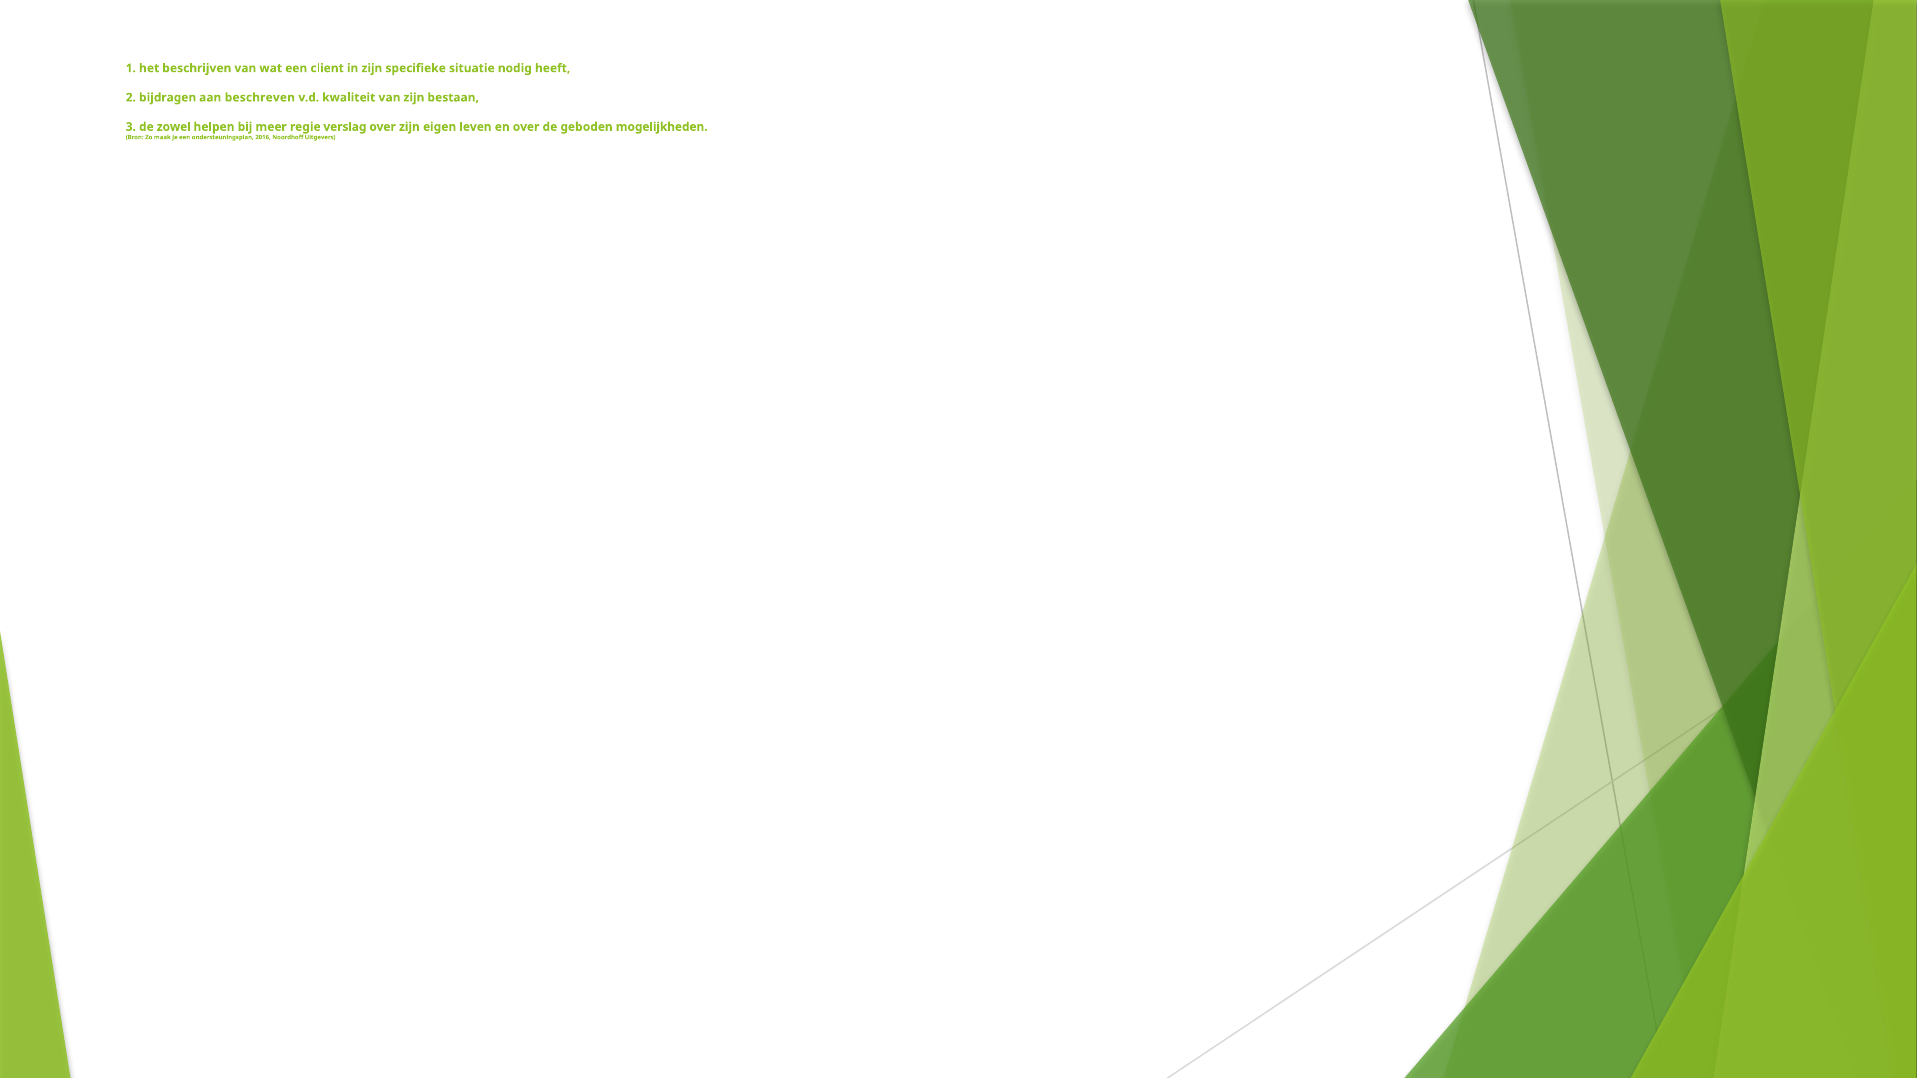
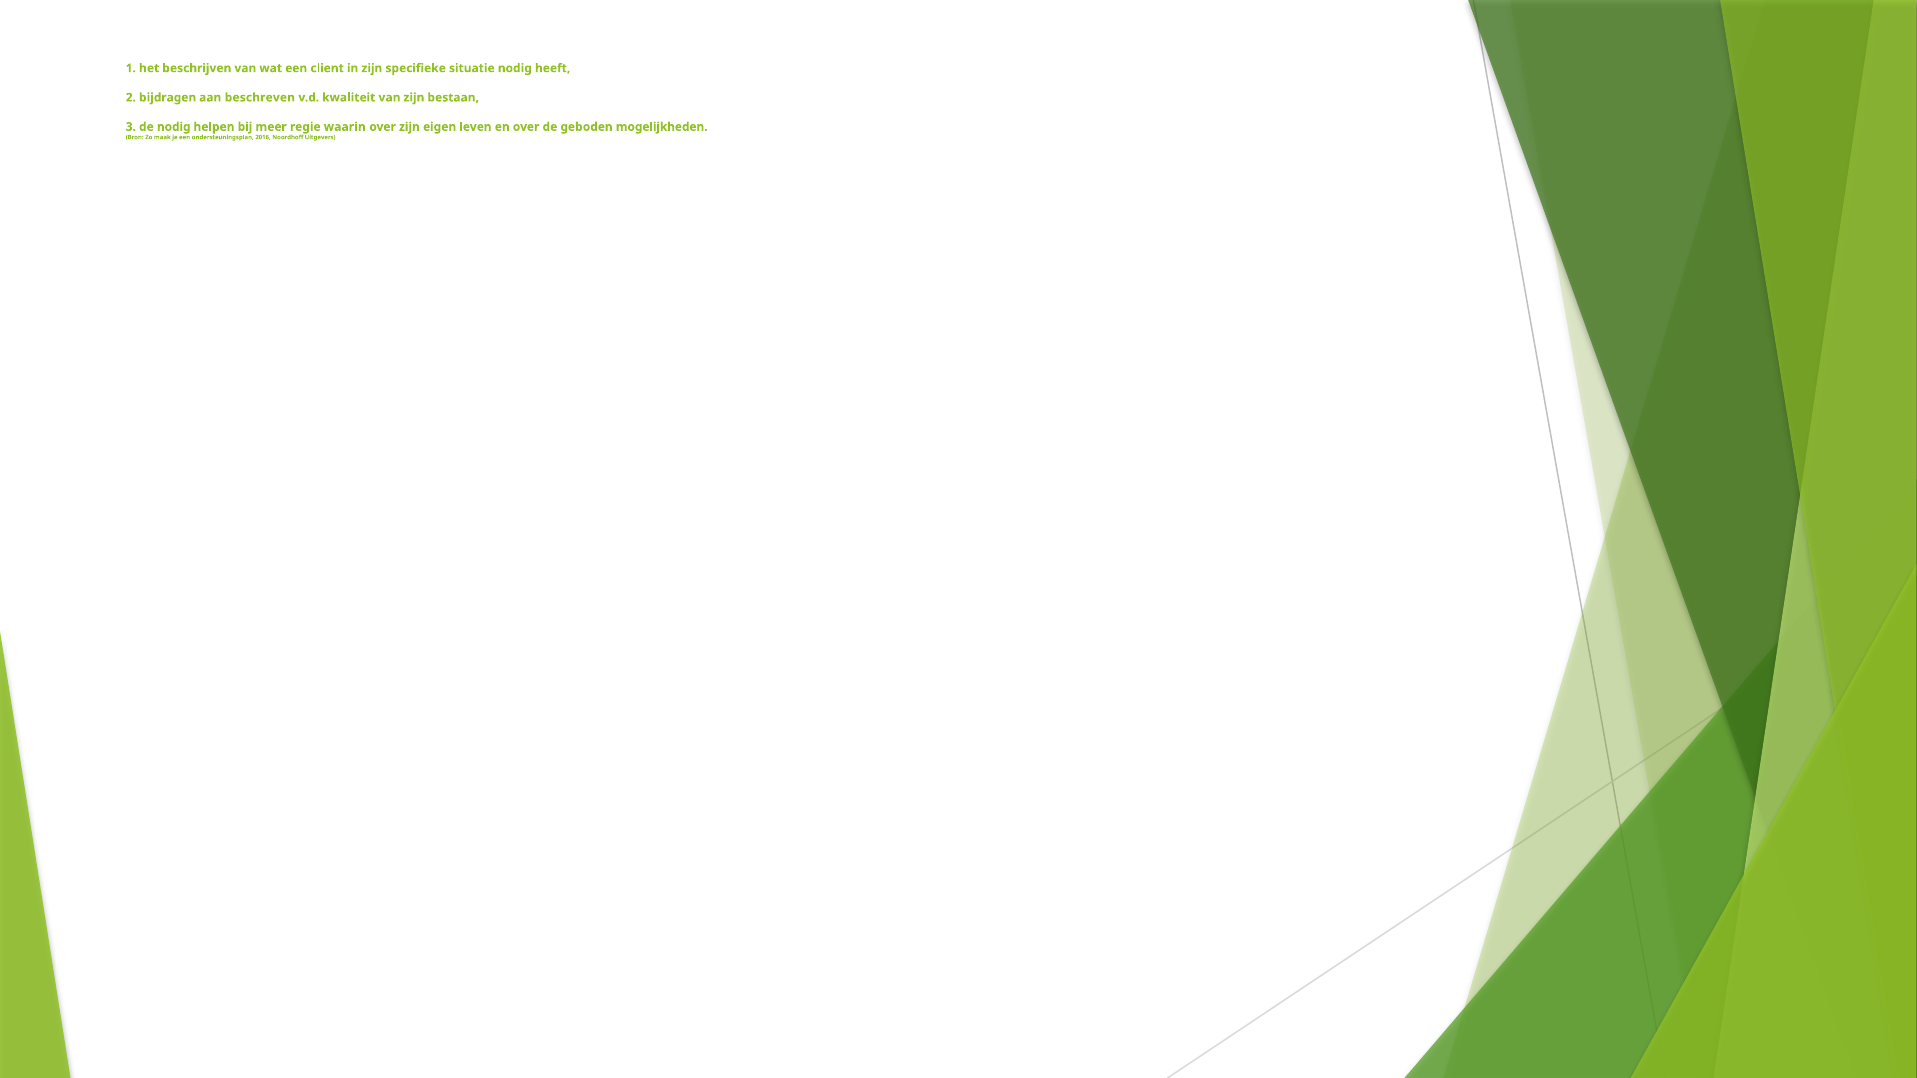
de zowel: zowel -> nodig
verslag: verslag -> waarin
